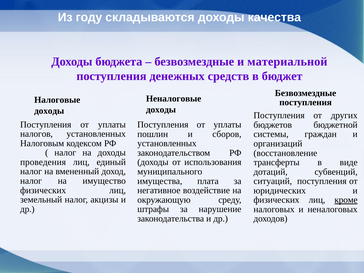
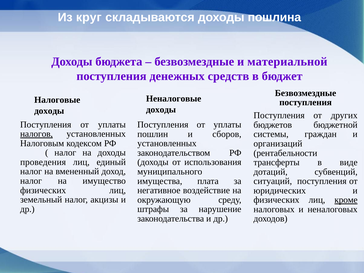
году: году -> круг
качества: качества -> пошлина
налогов underline: none -> present
восстановление: восстановление -> рентабельности
